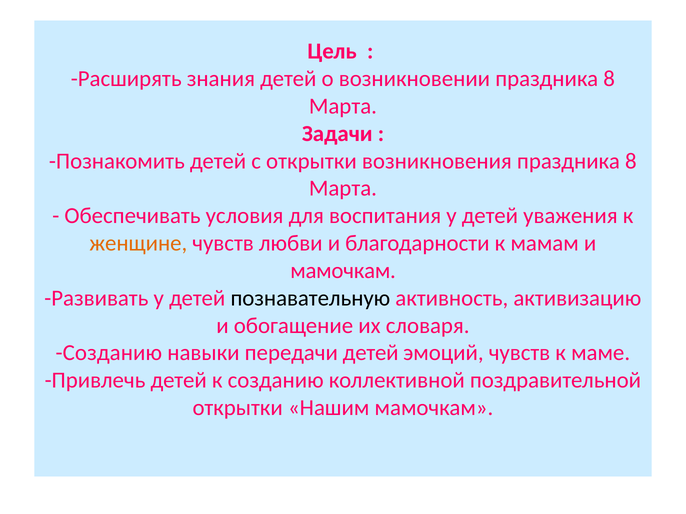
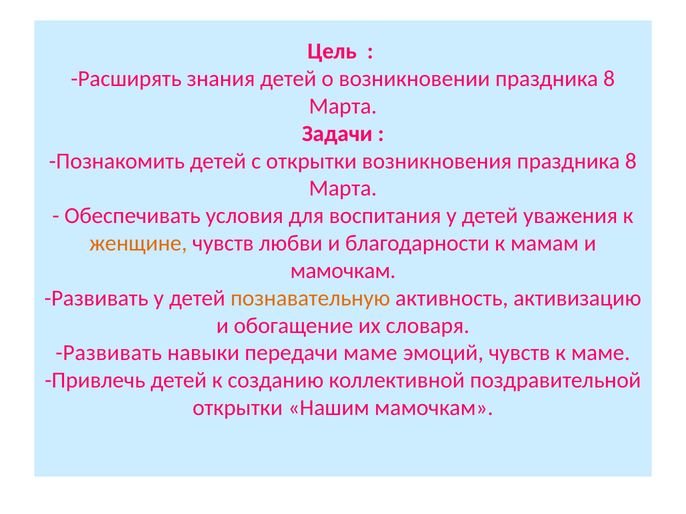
познавательную colour: black -> orange
Созданию at (109, 353): Созданию -> Развивать
передачи детей: детей -> маме
